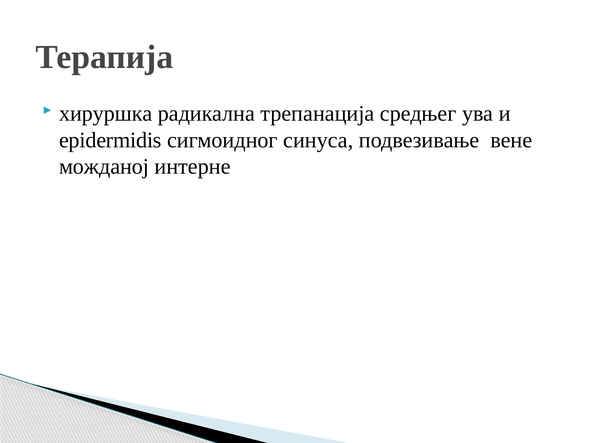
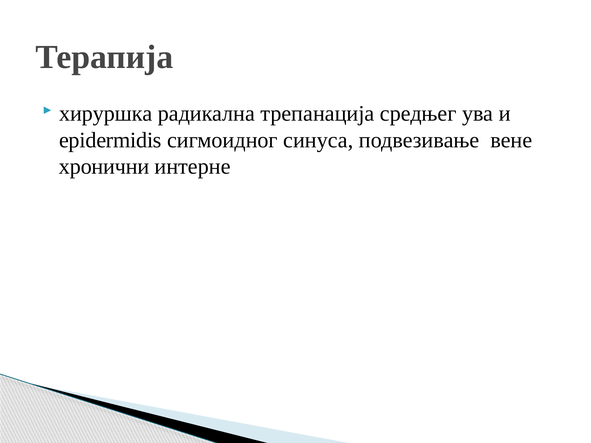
можданој: можданој -> хронични
